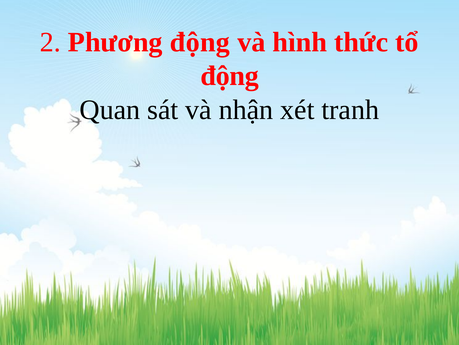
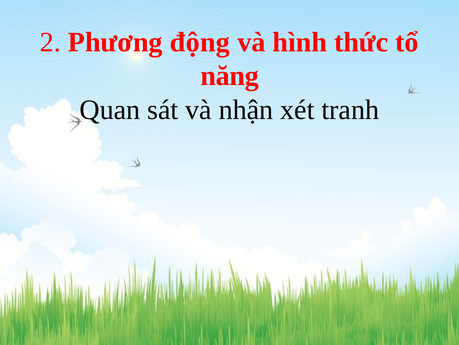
động at (230, 76): động -> năng
